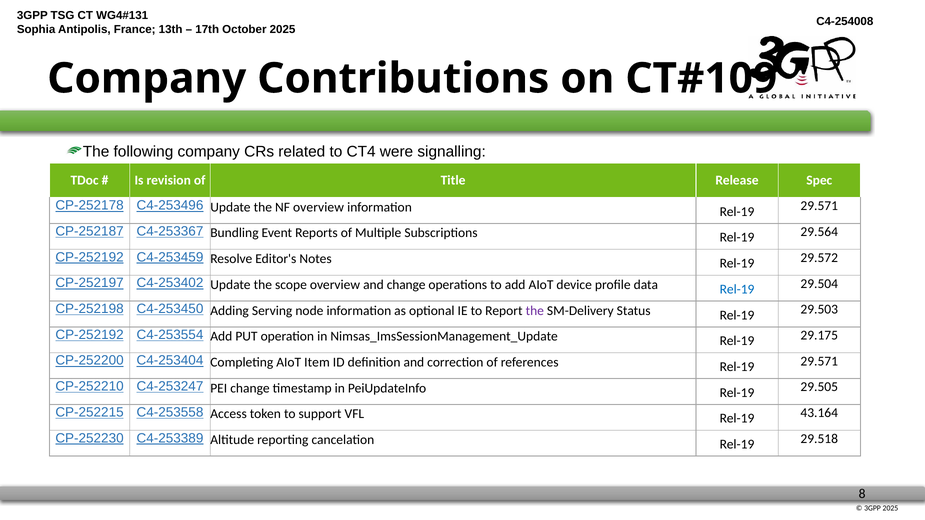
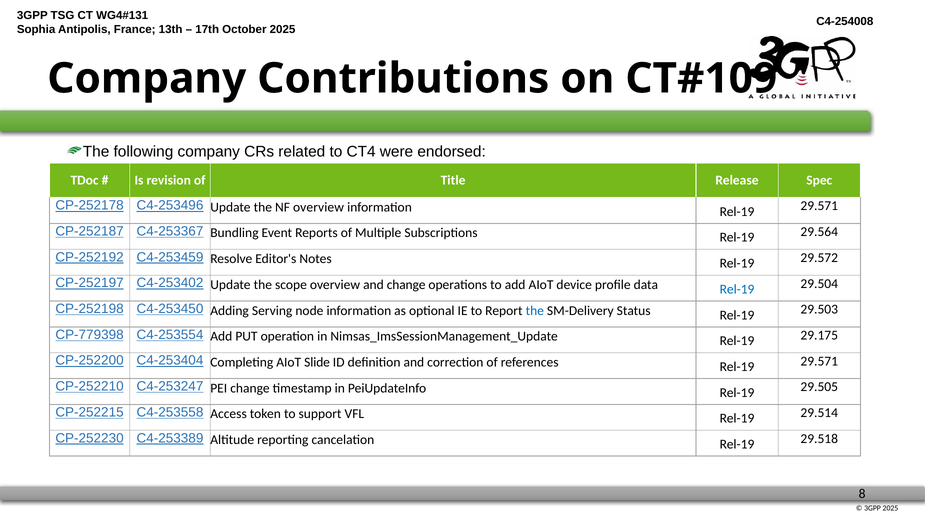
signalling: signalling -> endorsed
the at (535, 311) colour: purple -> blue
CP-252192 at (90, 335): CP-252192 -> CP-779398
Item: Item -> Slide
43.164: 43.164 -> 29.514
